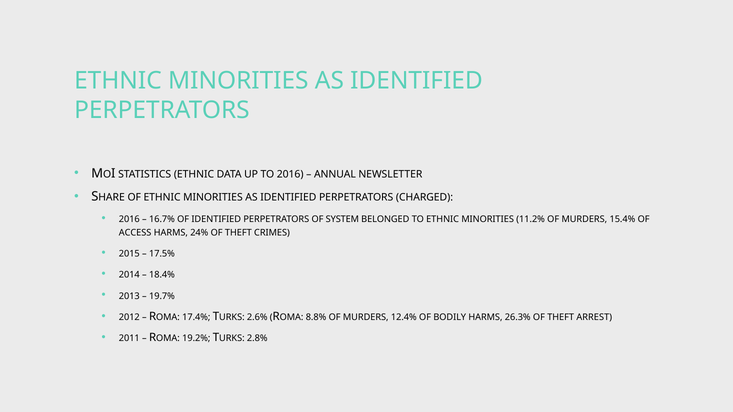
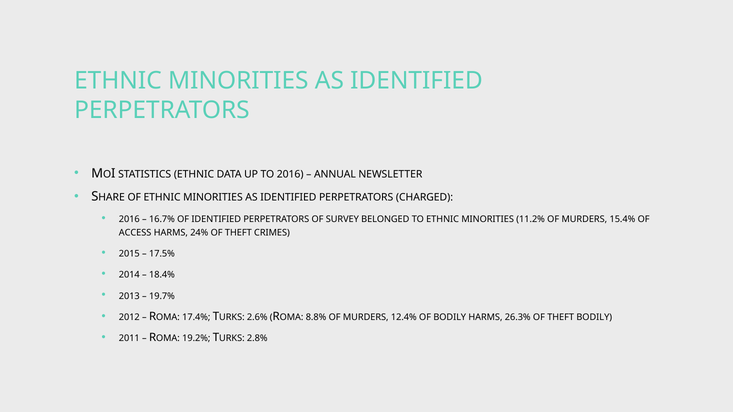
SYSTEM: SYSTEM -> SURVEY
THEFT ARREST: ARREST -> BODILY
